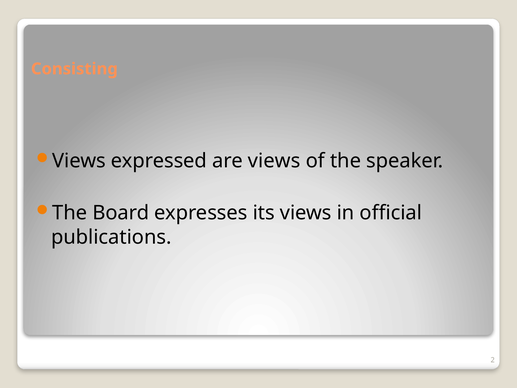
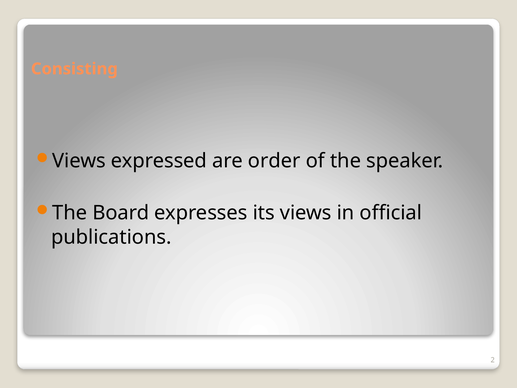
are views: views -> order
